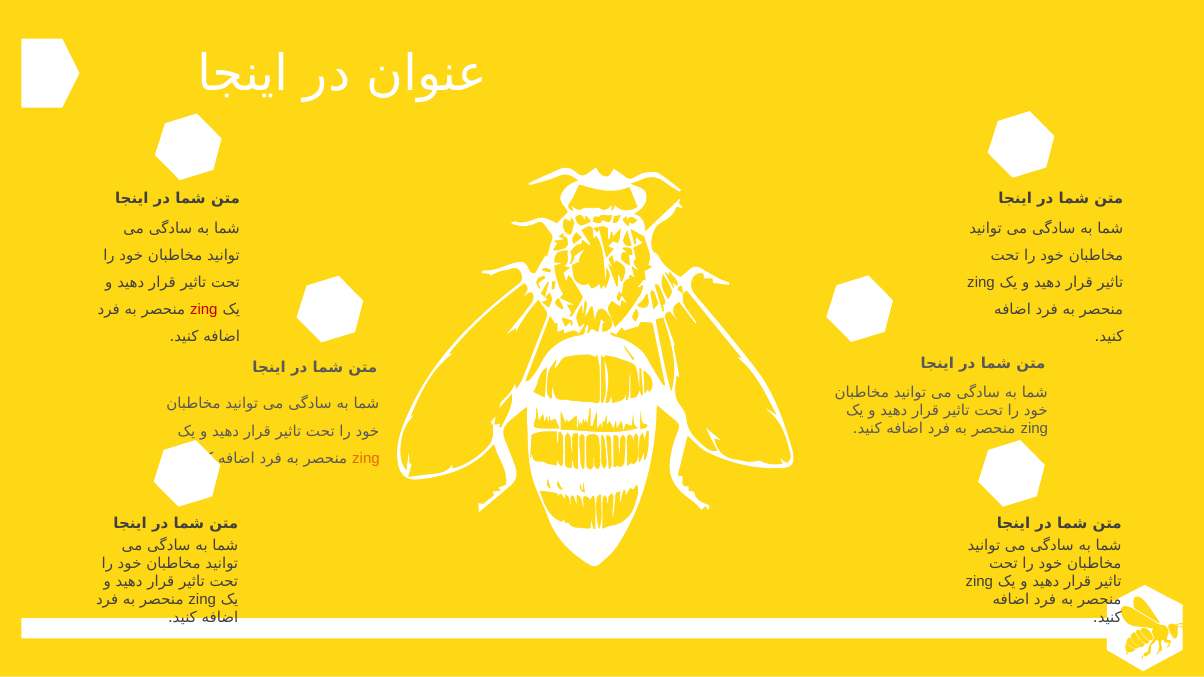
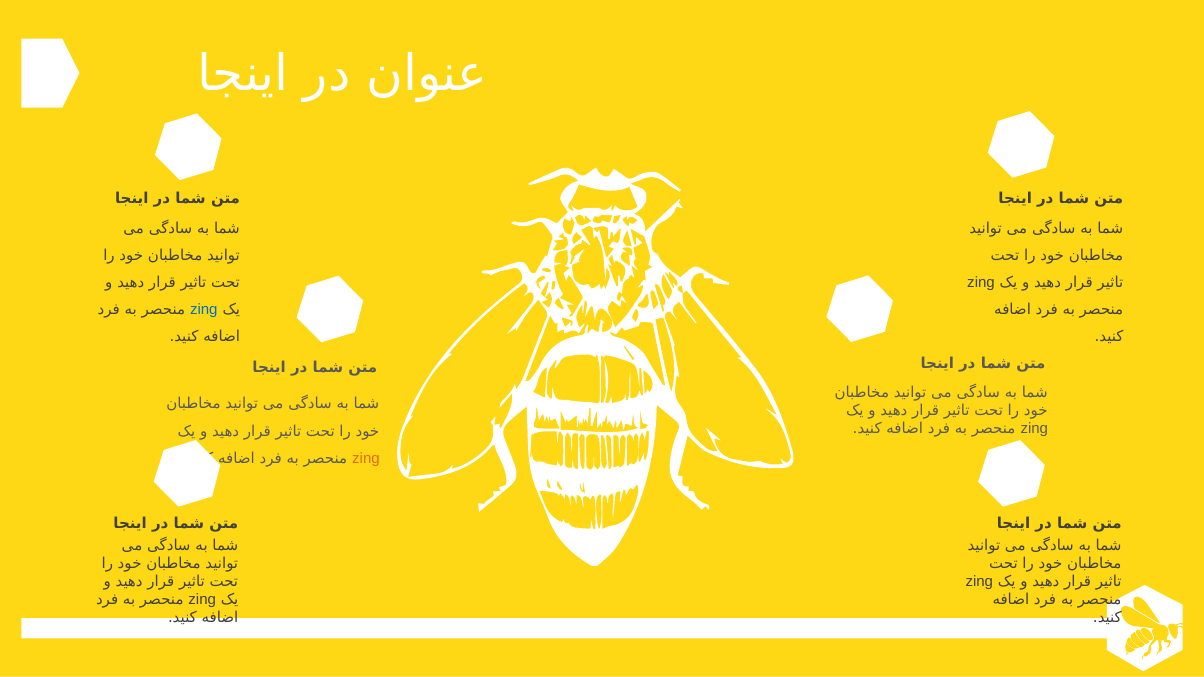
zing at (204, 310) colour: red -> blue
